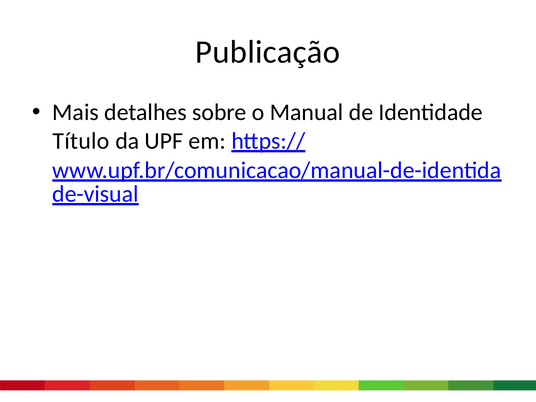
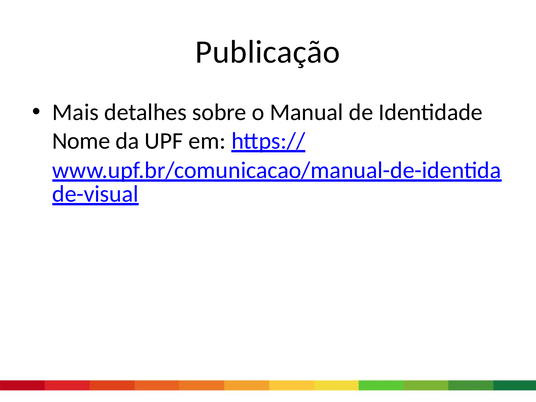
Título: Título -> Nome
